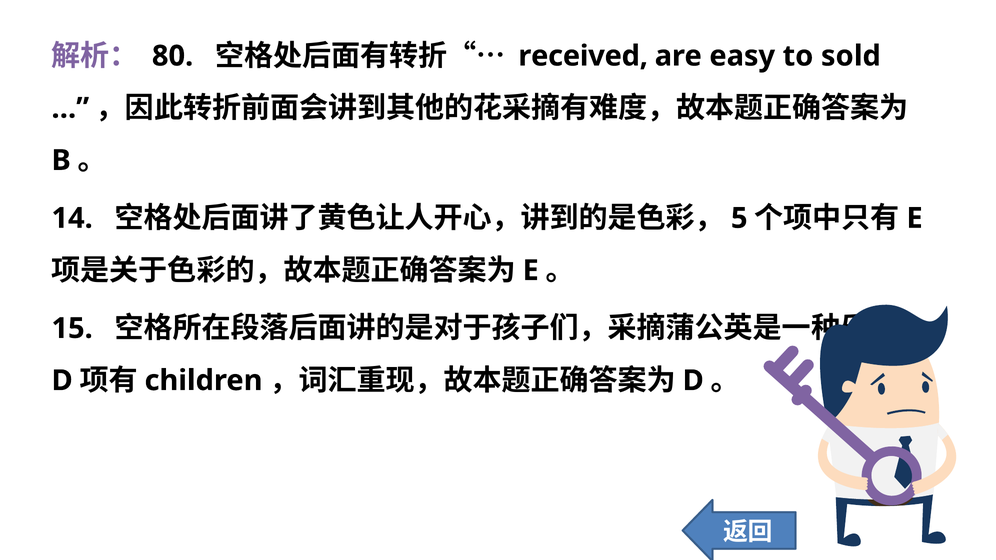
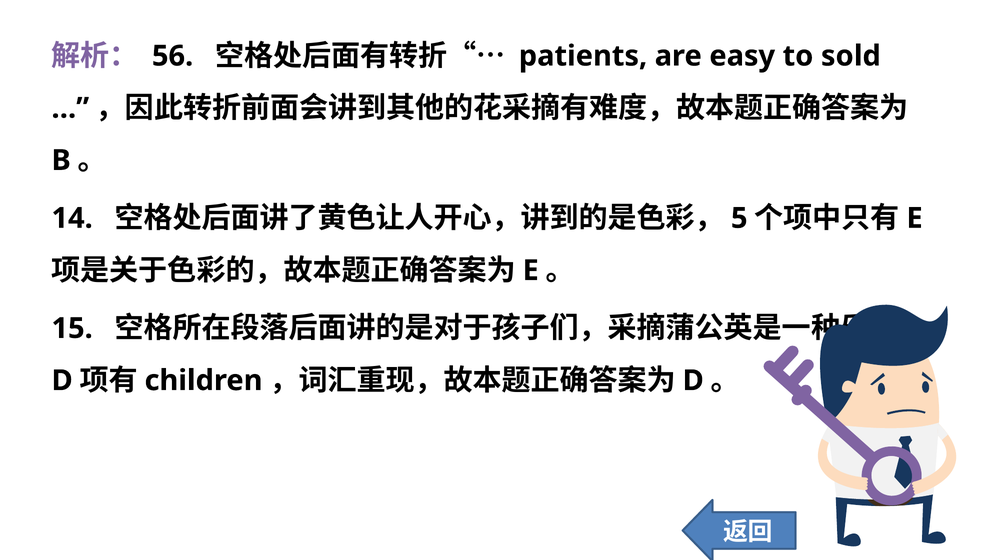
80: 80 -> 56
received: received -> patients
